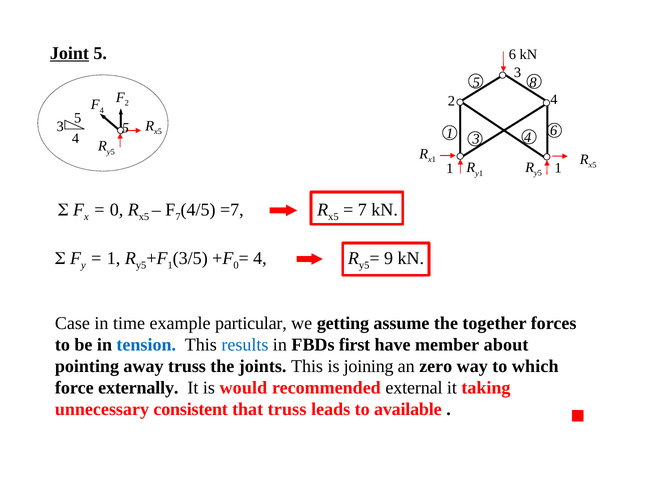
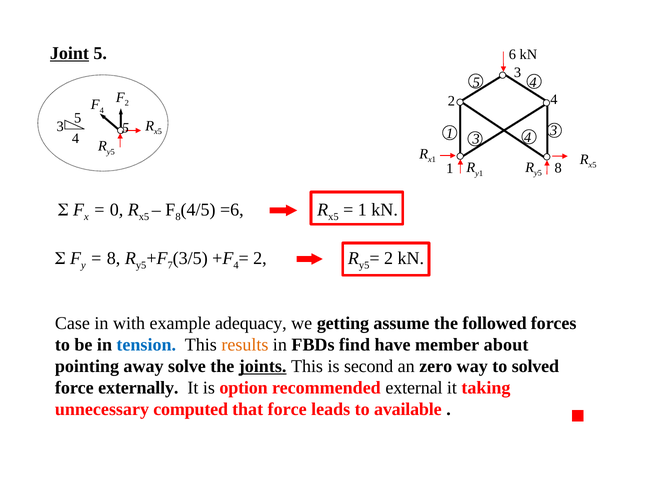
8 at (533, 82): 8 -> 4
1 6: 6 -> 3
1 1: 1 -> 8
7 at (178, 217): 7 -> 8
=7: =7 -> =6
7 at (362, 210): 7 -> 1
1 at (114, 258): 1 -> 8
1 at (170, 265): 1 -> 7
0 at (236, 265): 0 -> 4
4 at (260, 258): 4 -> 2
9 at (389, 258): 9 -> 2
time: time -> with
particular: particular -> adequacy
together: together -> followed
results colour: blue -> orange
first: first -> find
away truss: truss -> solve
joints underline: none -> present
joining: joining -> second
which: which -> solved
would: would -> option
consistent: consistent -> computed
that truss: truss -> force
